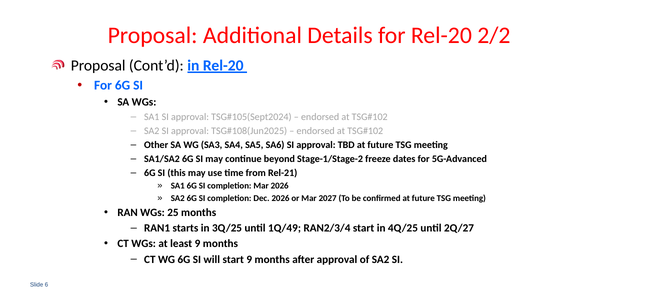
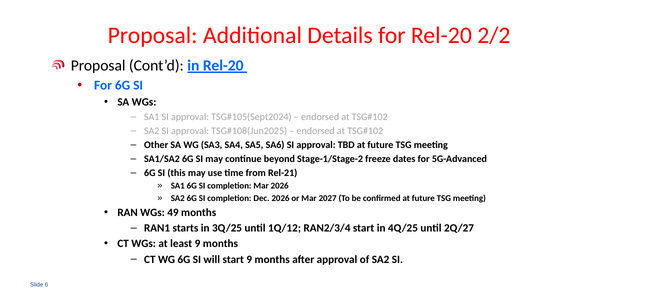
25: 25 -> 49
1Q/49: 1Q/49 -> 1Q/12
